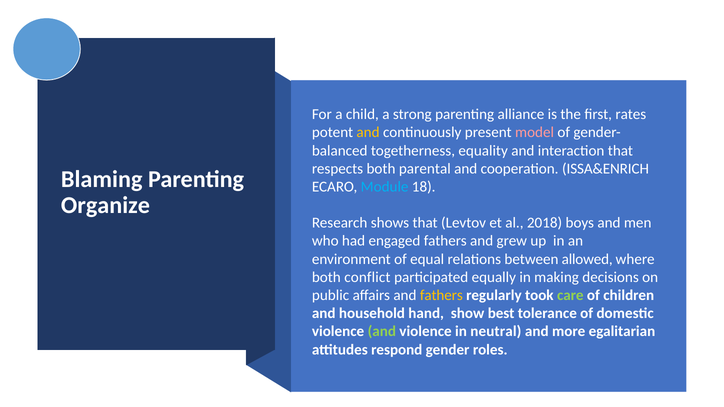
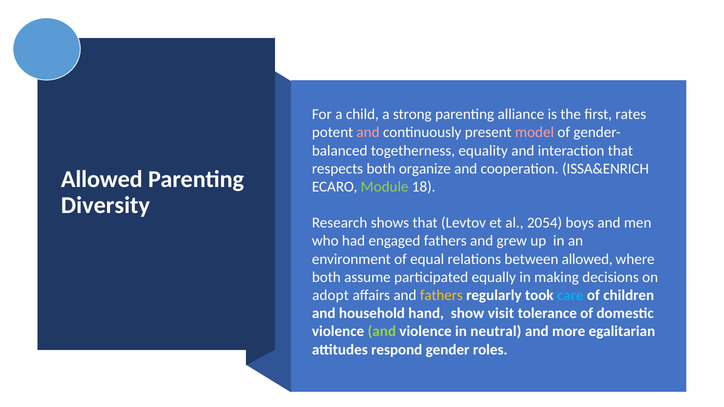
and at (368, 133) colour: yellow -> pink
parental: parental -> organize
Blaming at (102, 179): Blaming -> Allowed
Module colour: light blue -> light green
Organize: Organize -> Diversity
2018: 2018 -> 2054
conflict: conflict -> assume
public: public -> adopt
care colour: light green -> light blue
best: best -> visit
